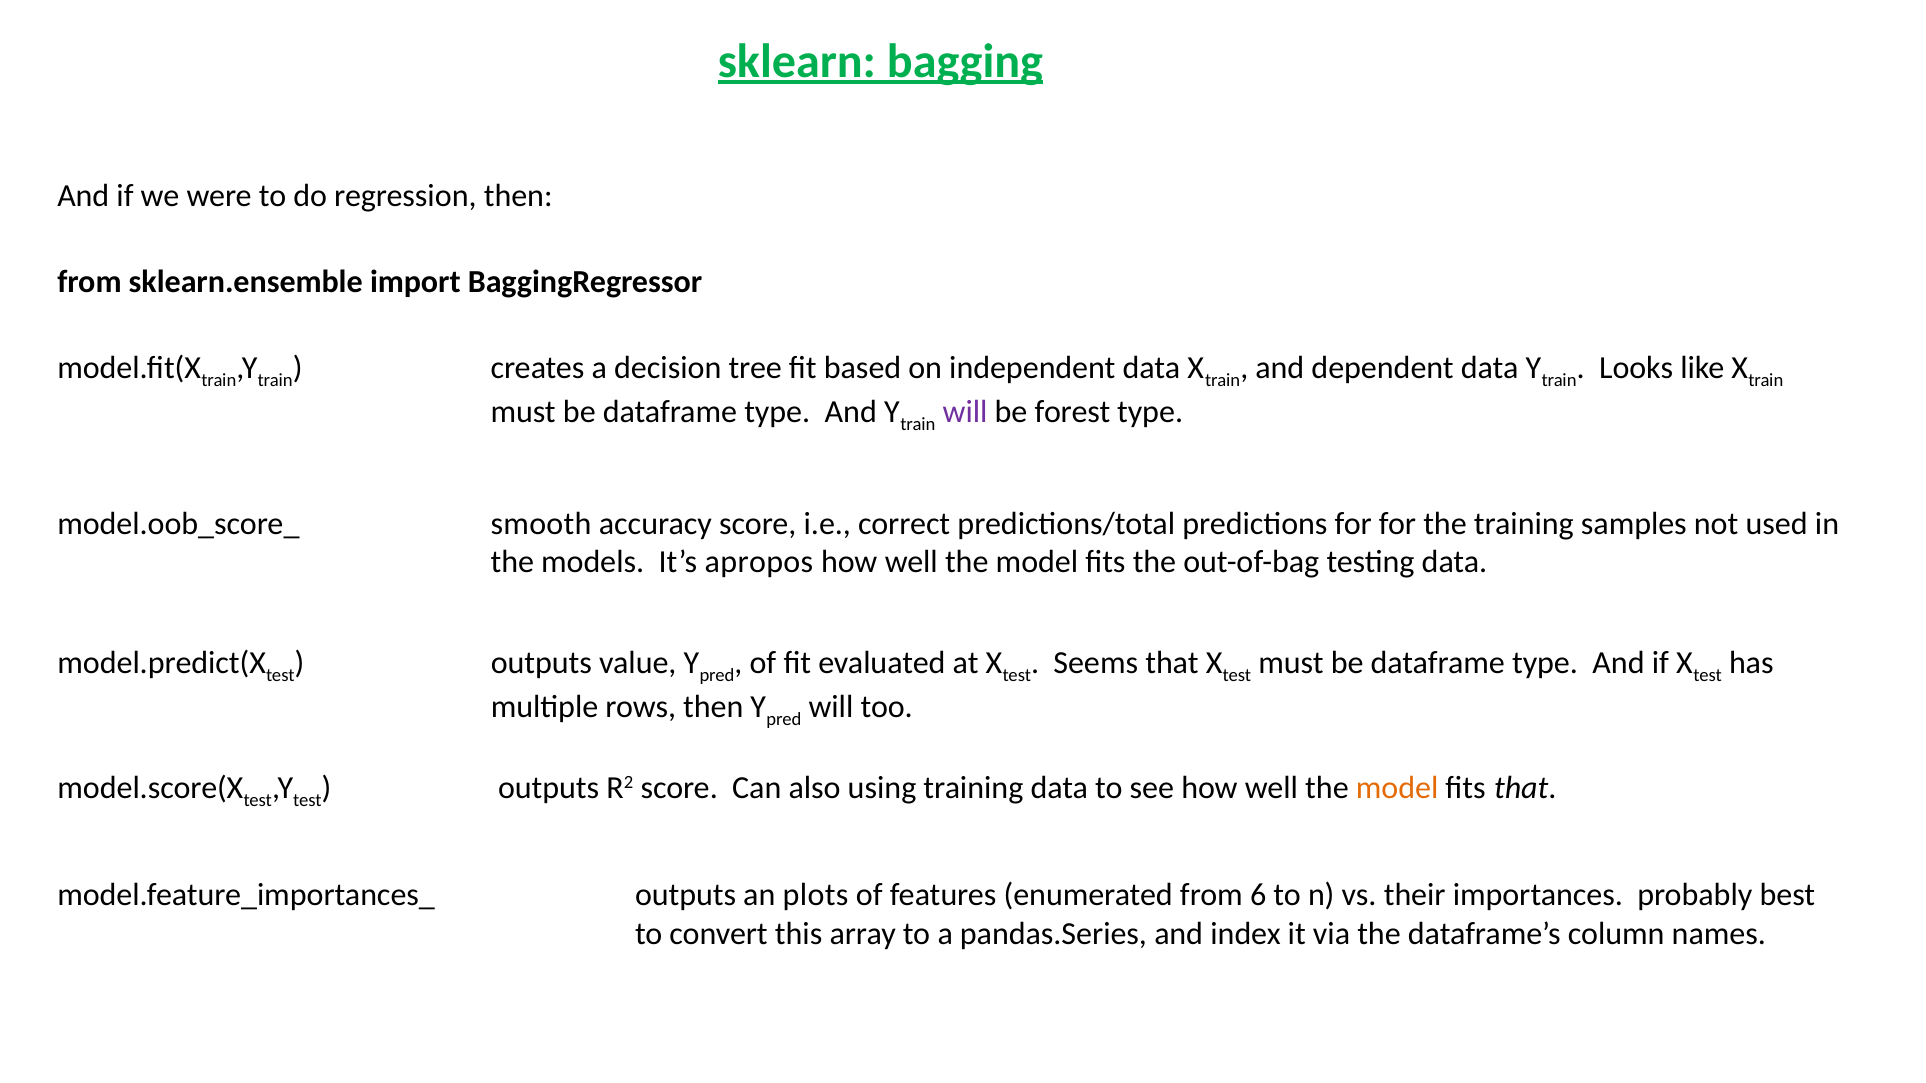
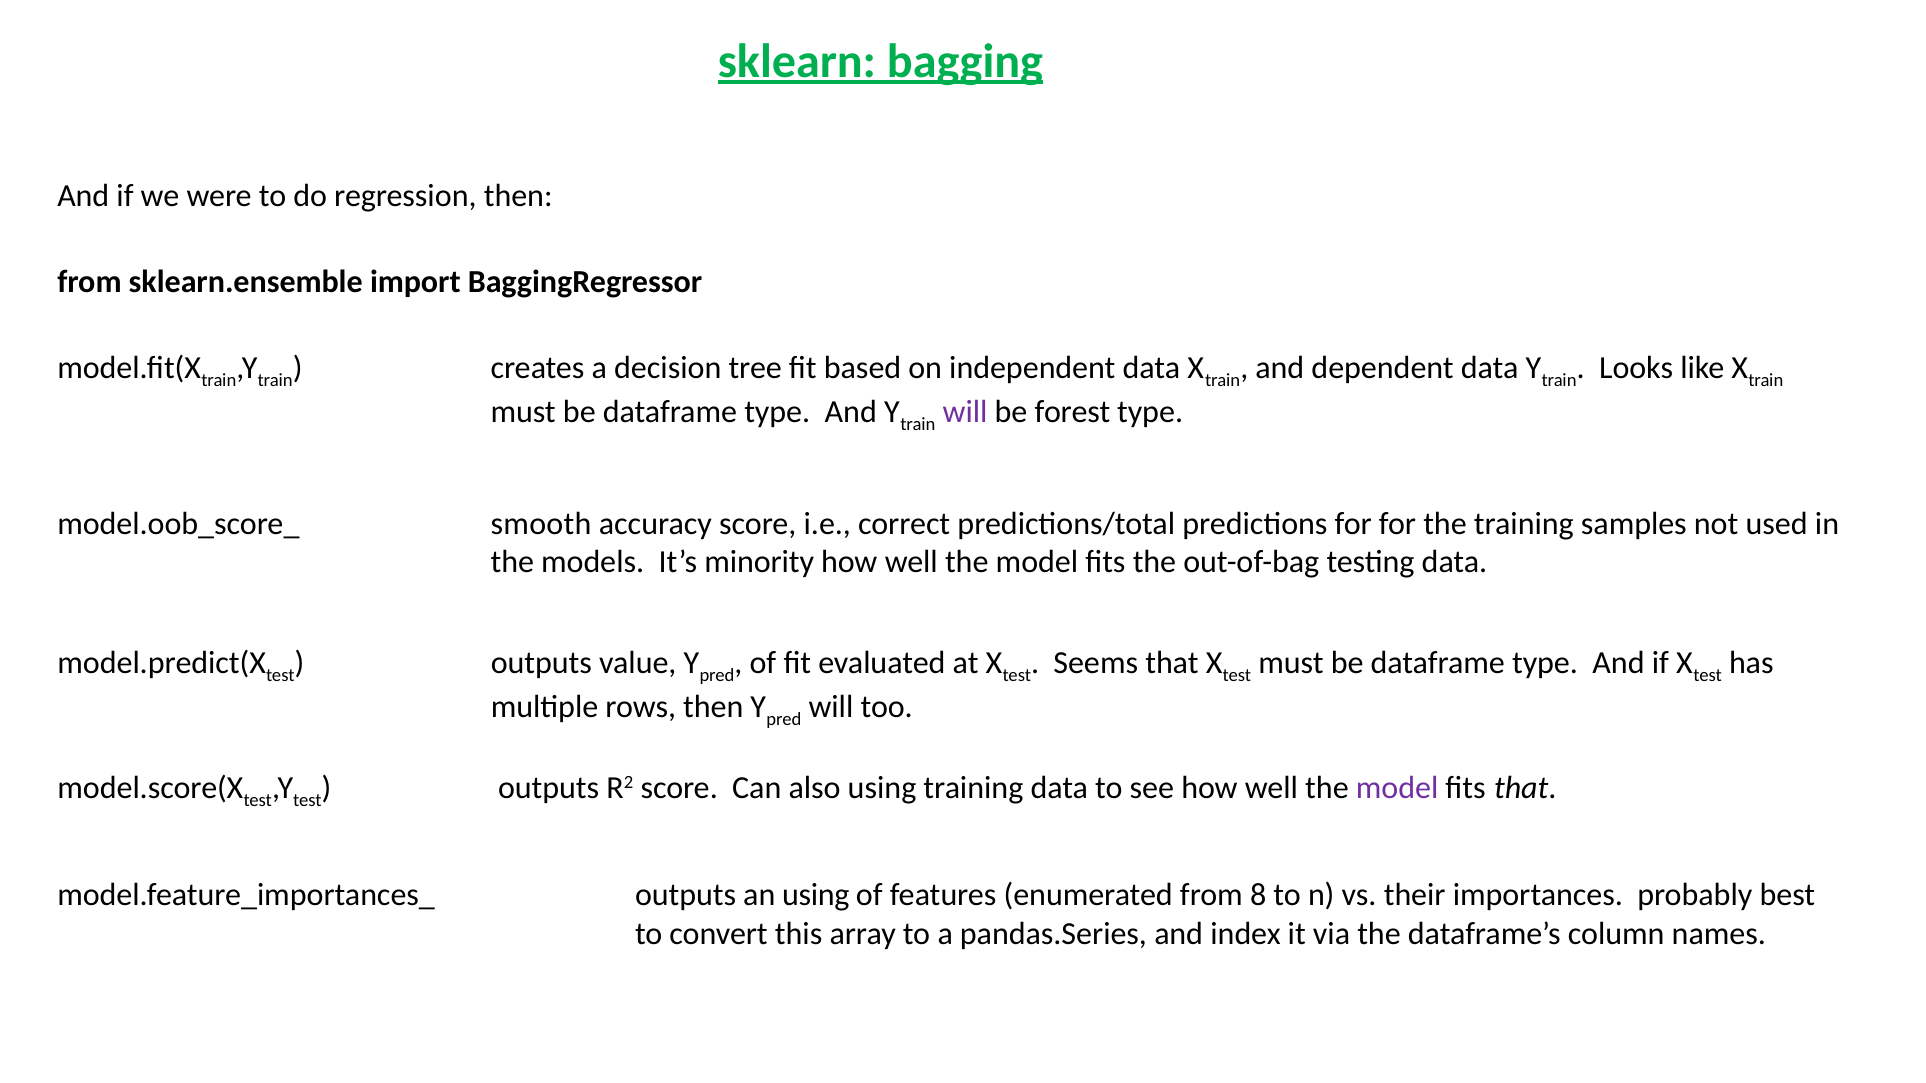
apropos: apropos -> minority
model at (1397, 788) colour: orange -> purple
an plots: plots -> using
6: 6 -> 8
